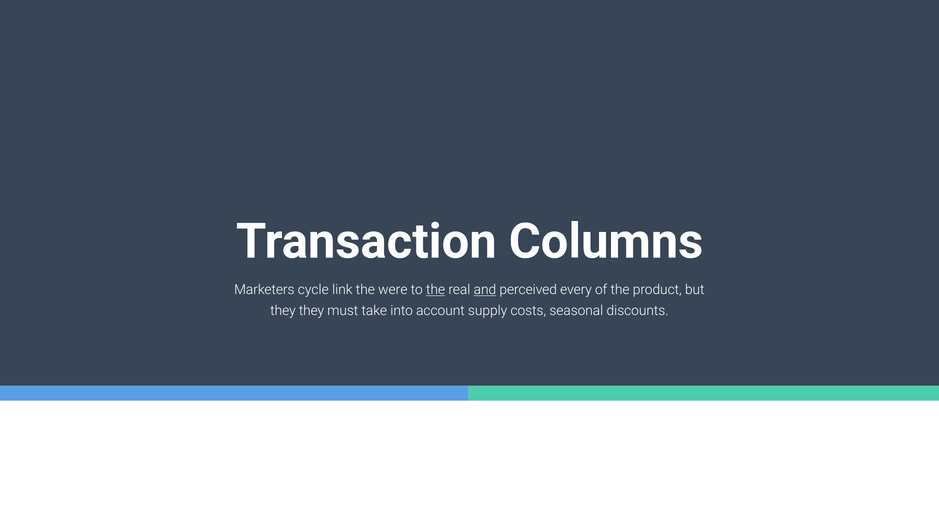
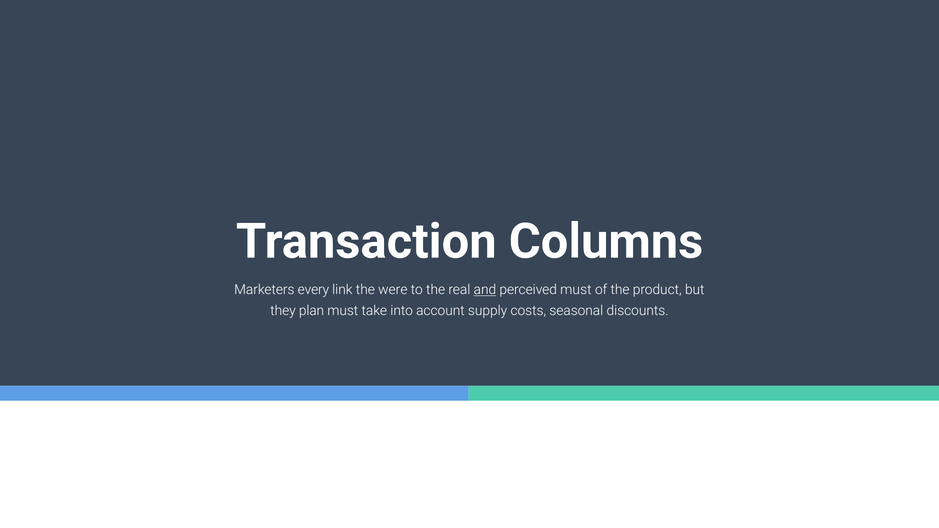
cycle: cycle -> every
the at (436, 290) underline: present -> none
perceived every: every -> must
they they: they -> plan
